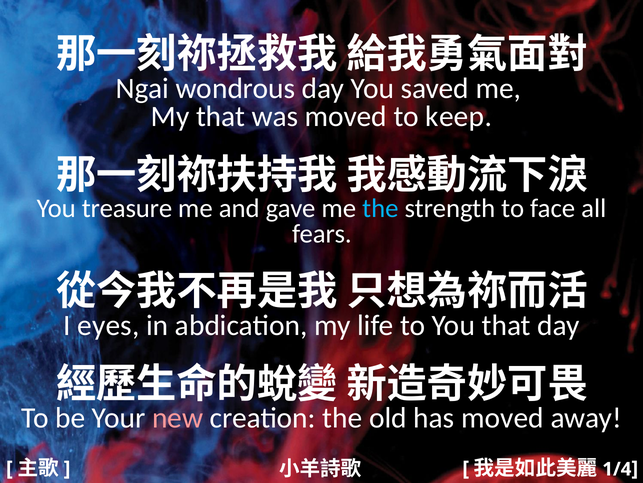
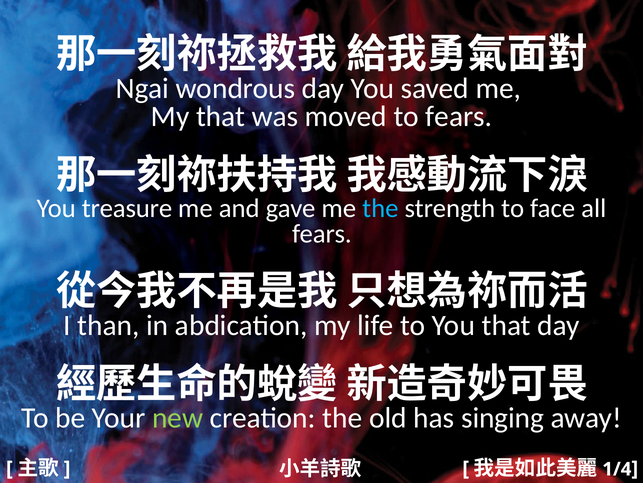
to keep: keep -> fears
eyes: eyes -> than
new colour: pink -> light green
has moved: moved -> singing
